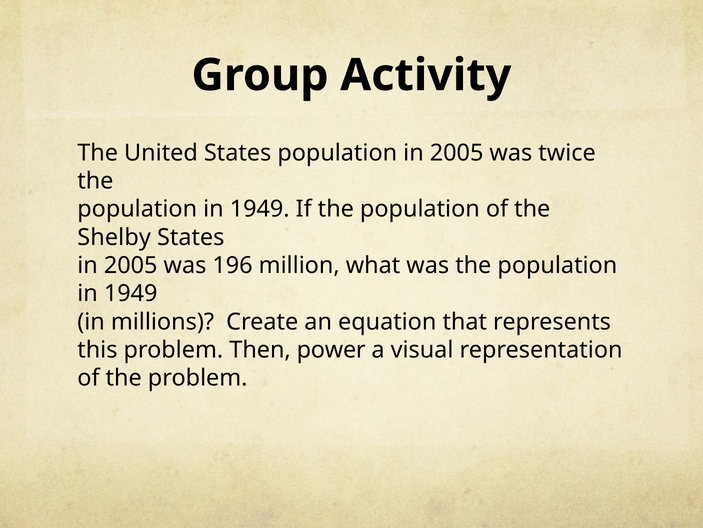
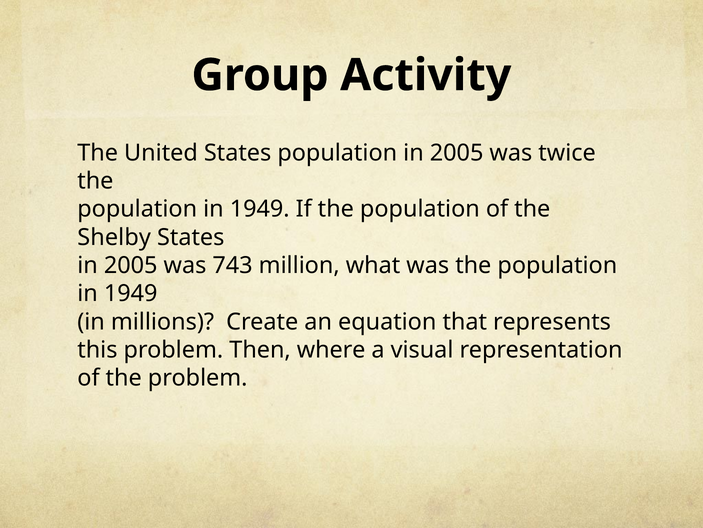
196: 196 -> 743
power: power -> where
